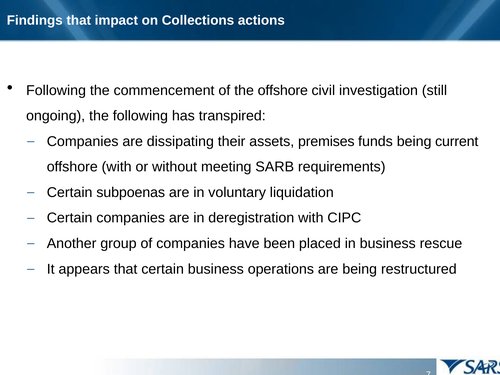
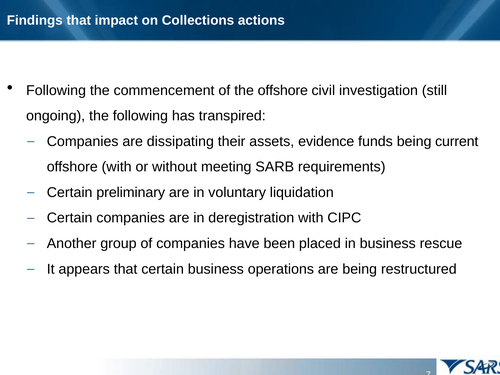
premises: premises -> evidence
subpoenas: subpoenas -> preliminary
